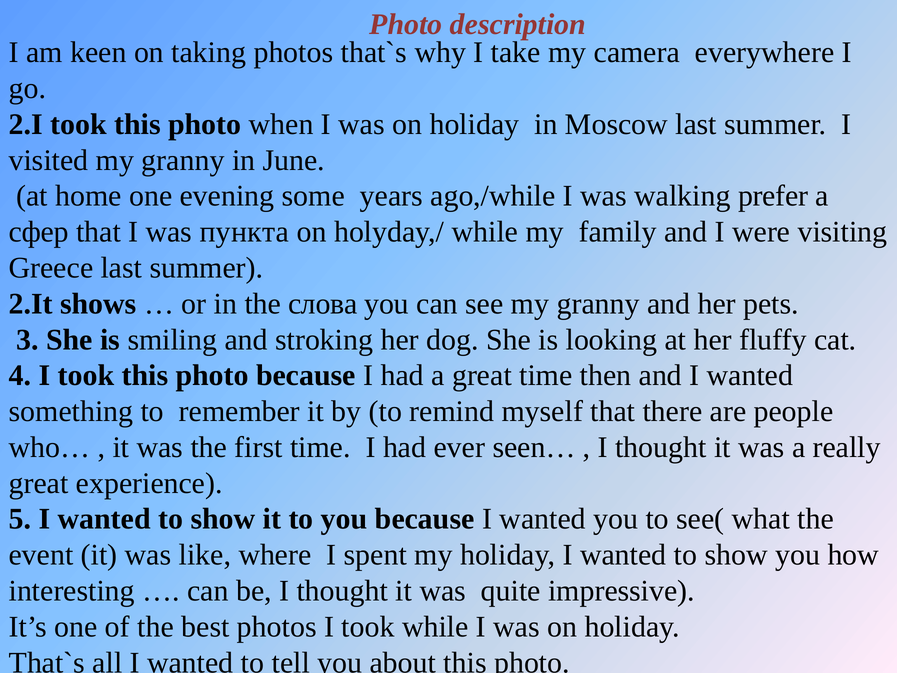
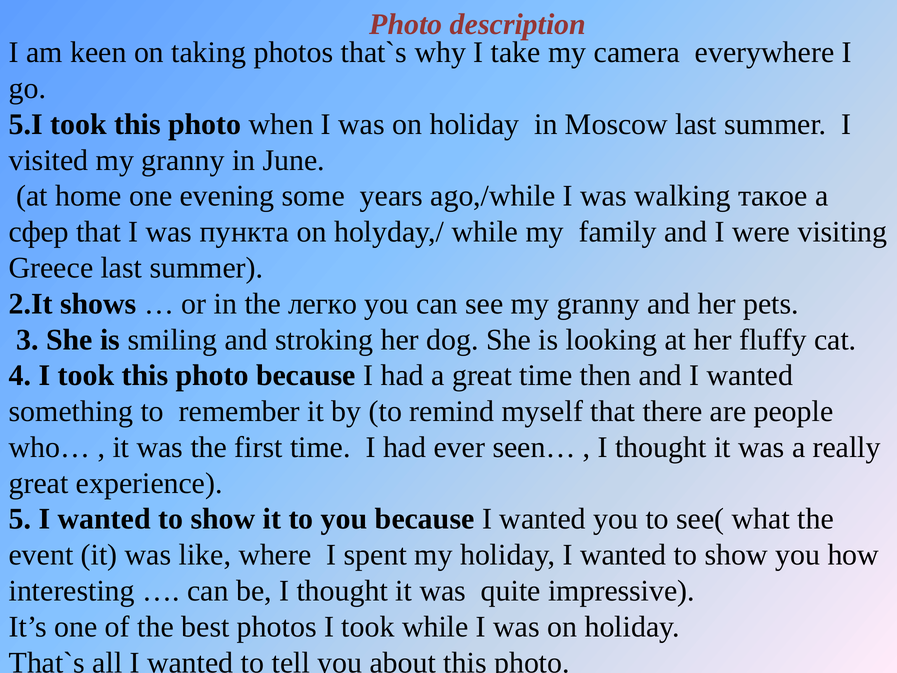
2.I: 2.I -> 5.I
prefer: prefer -> такое
слова: слова -> легко
